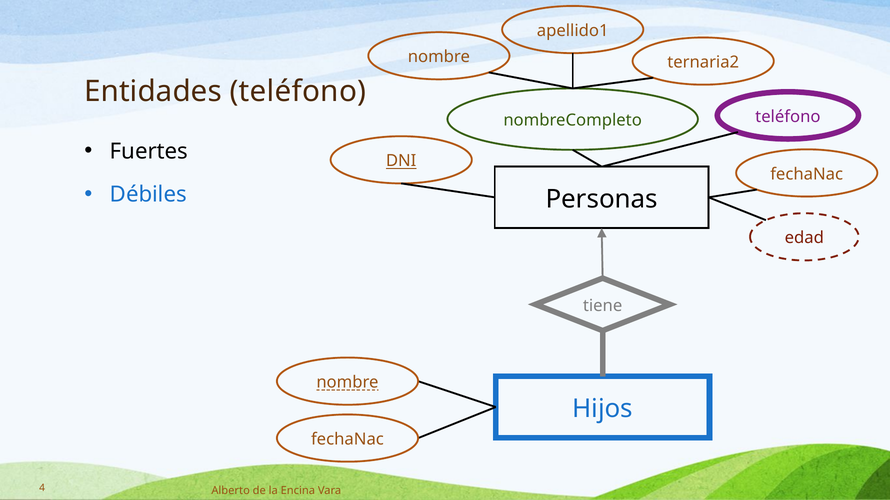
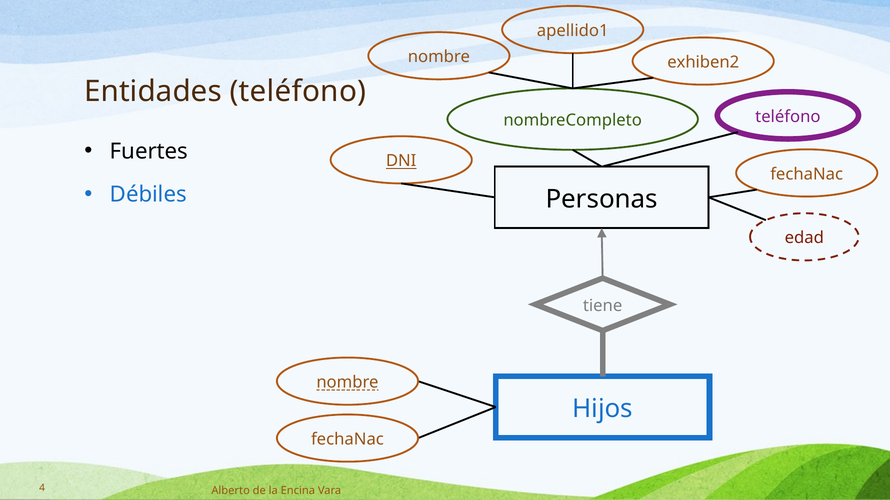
ternaria2: ternaria2 -> exhiben2
